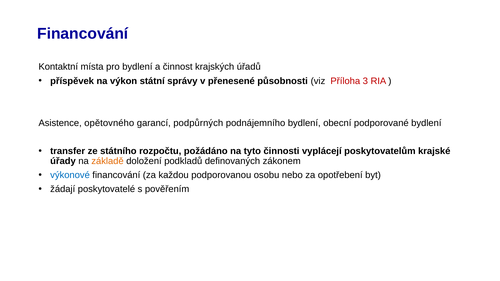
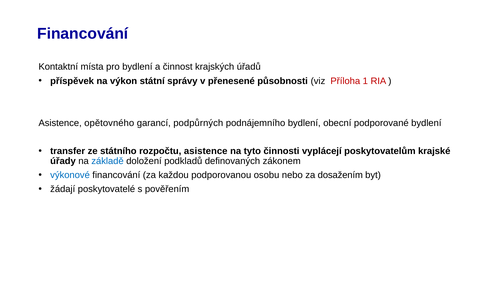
3: 3 -> 1
rozpočtu požádáno: požádáno -> asistence
základě colour: orange -> blue
opotřebení: opotřebení -> dosažením
